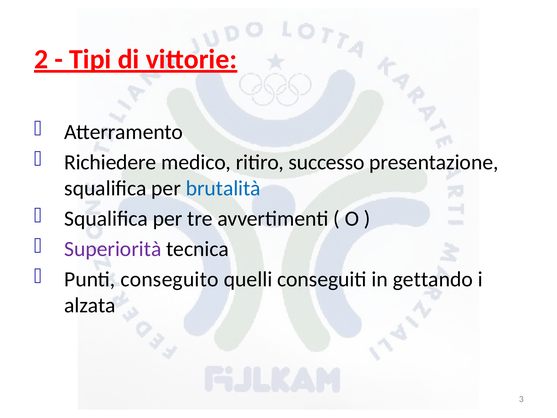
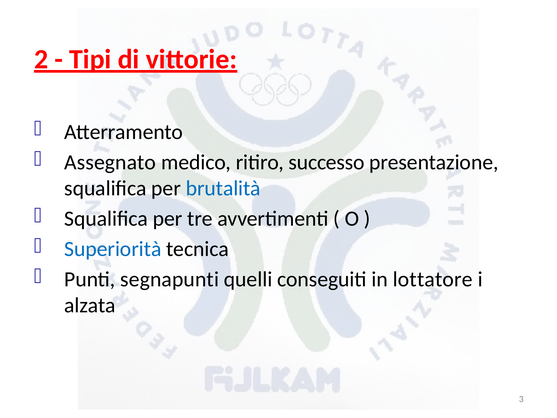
Richiedere: Richiedere -> Assegnato
Superiorità colour: purple -> blue
conseguito: conseguito -> segnapunti
gettando: gettando -> lottatore
